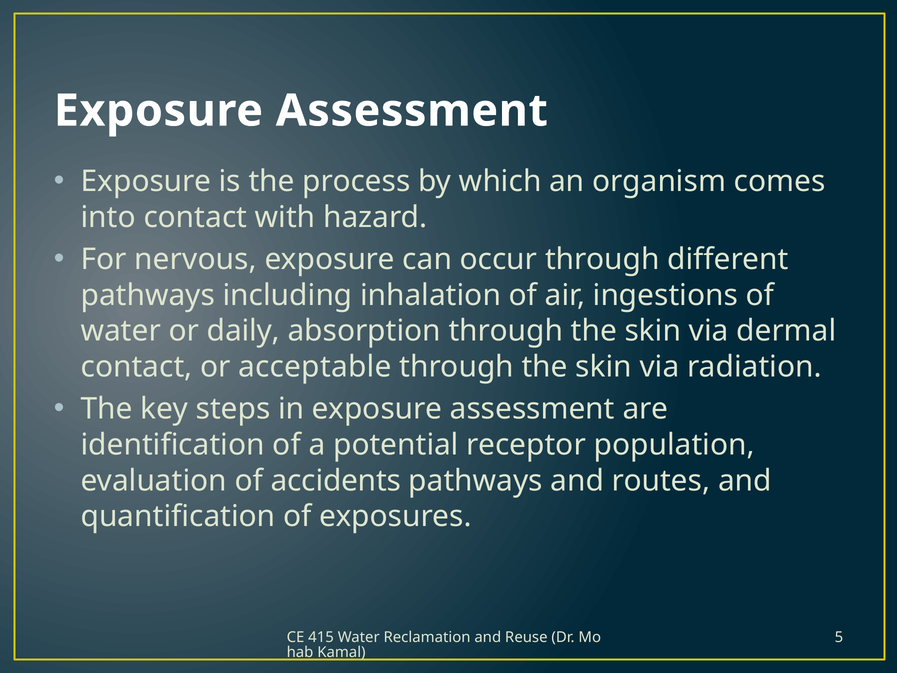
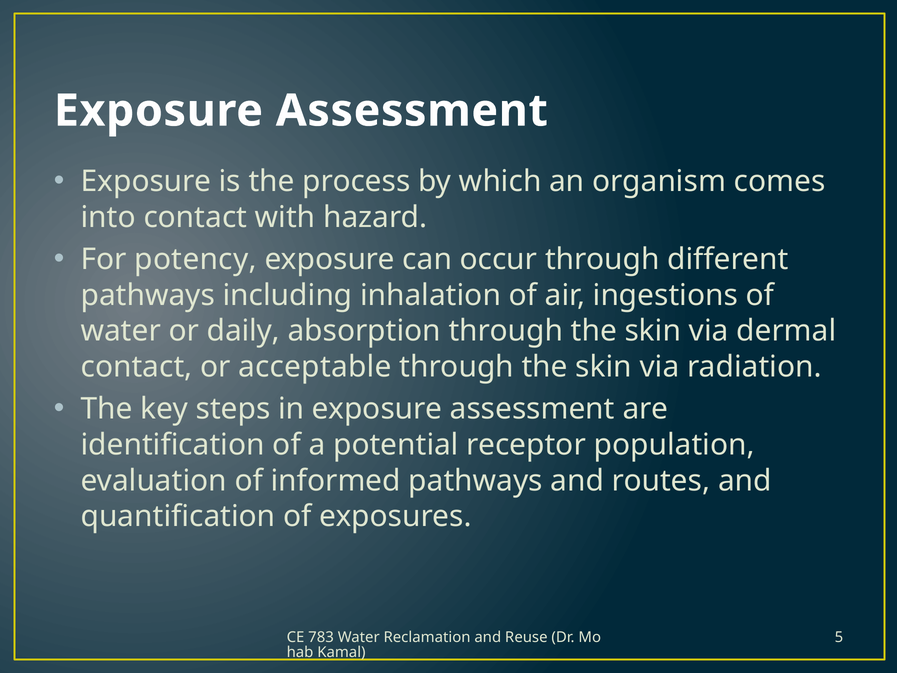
nervous: nervous -> potency
accidents: accidents -> informed
415: 415 -> 783
